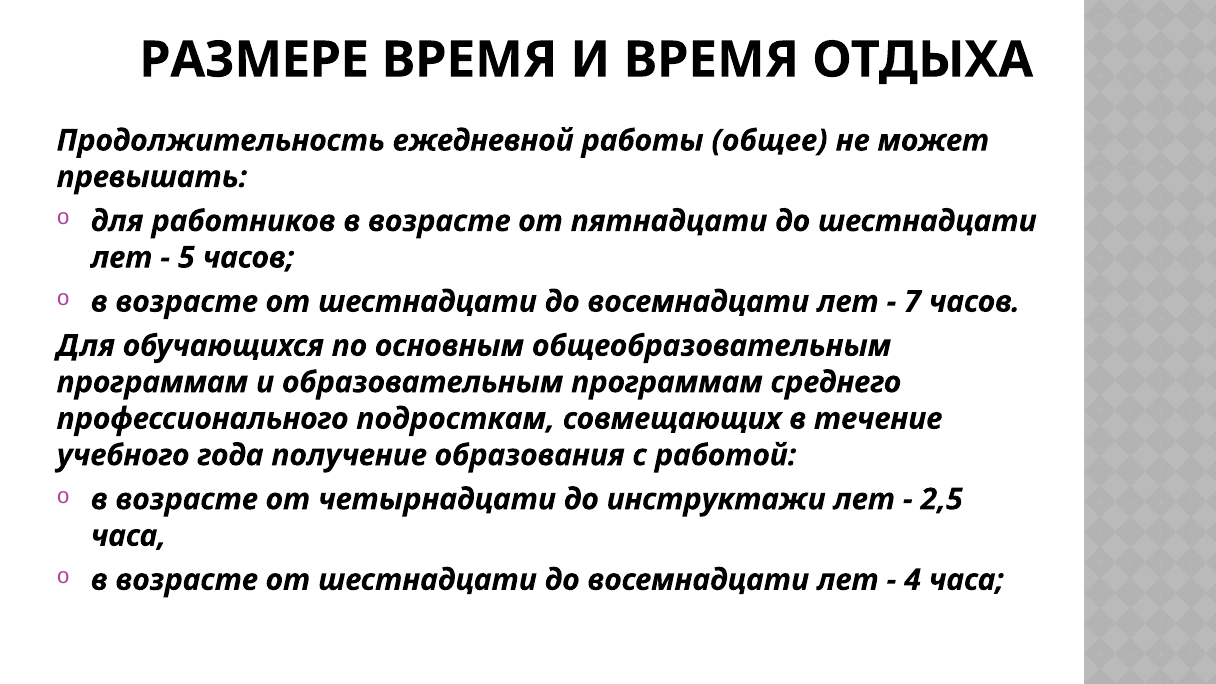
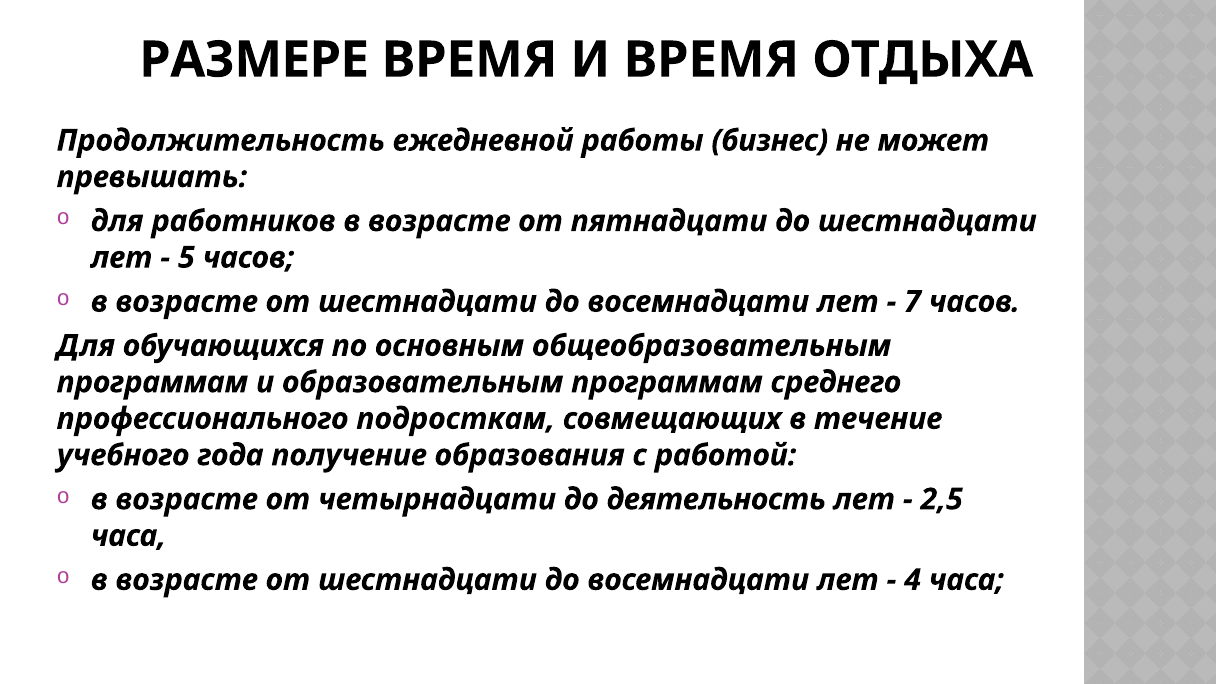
общее: общее -> бизнес
инструктажи: инструктажи -> деятельность
